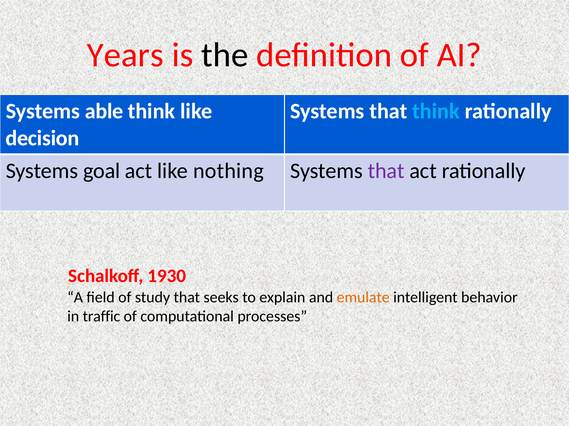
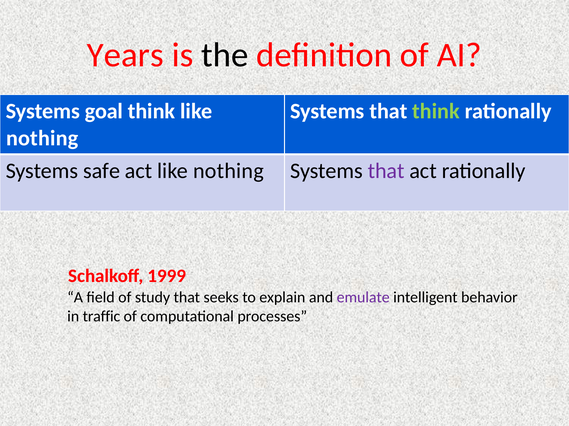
able: able -> goal
think at (436, 111) colour: light blue -> light green
decision at (42, 138): decision -> nothing
goal: goal -> safe
1930: 1930 -> 1999
emulate colour: orange -> purple
